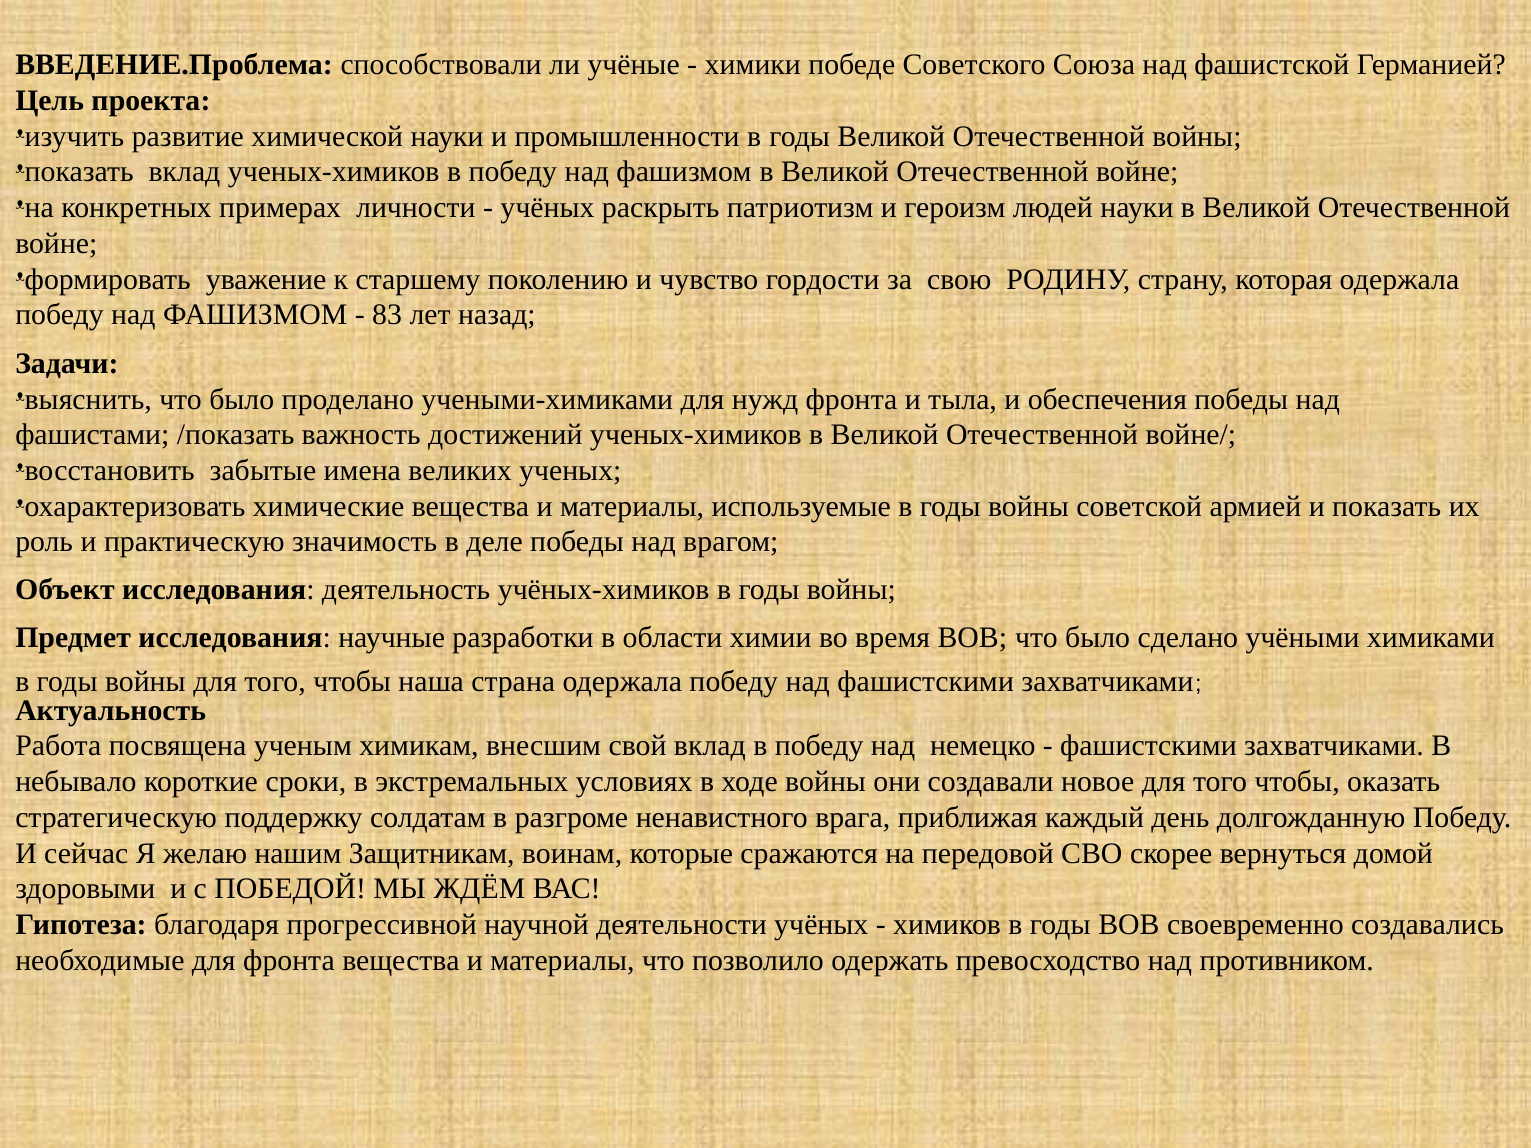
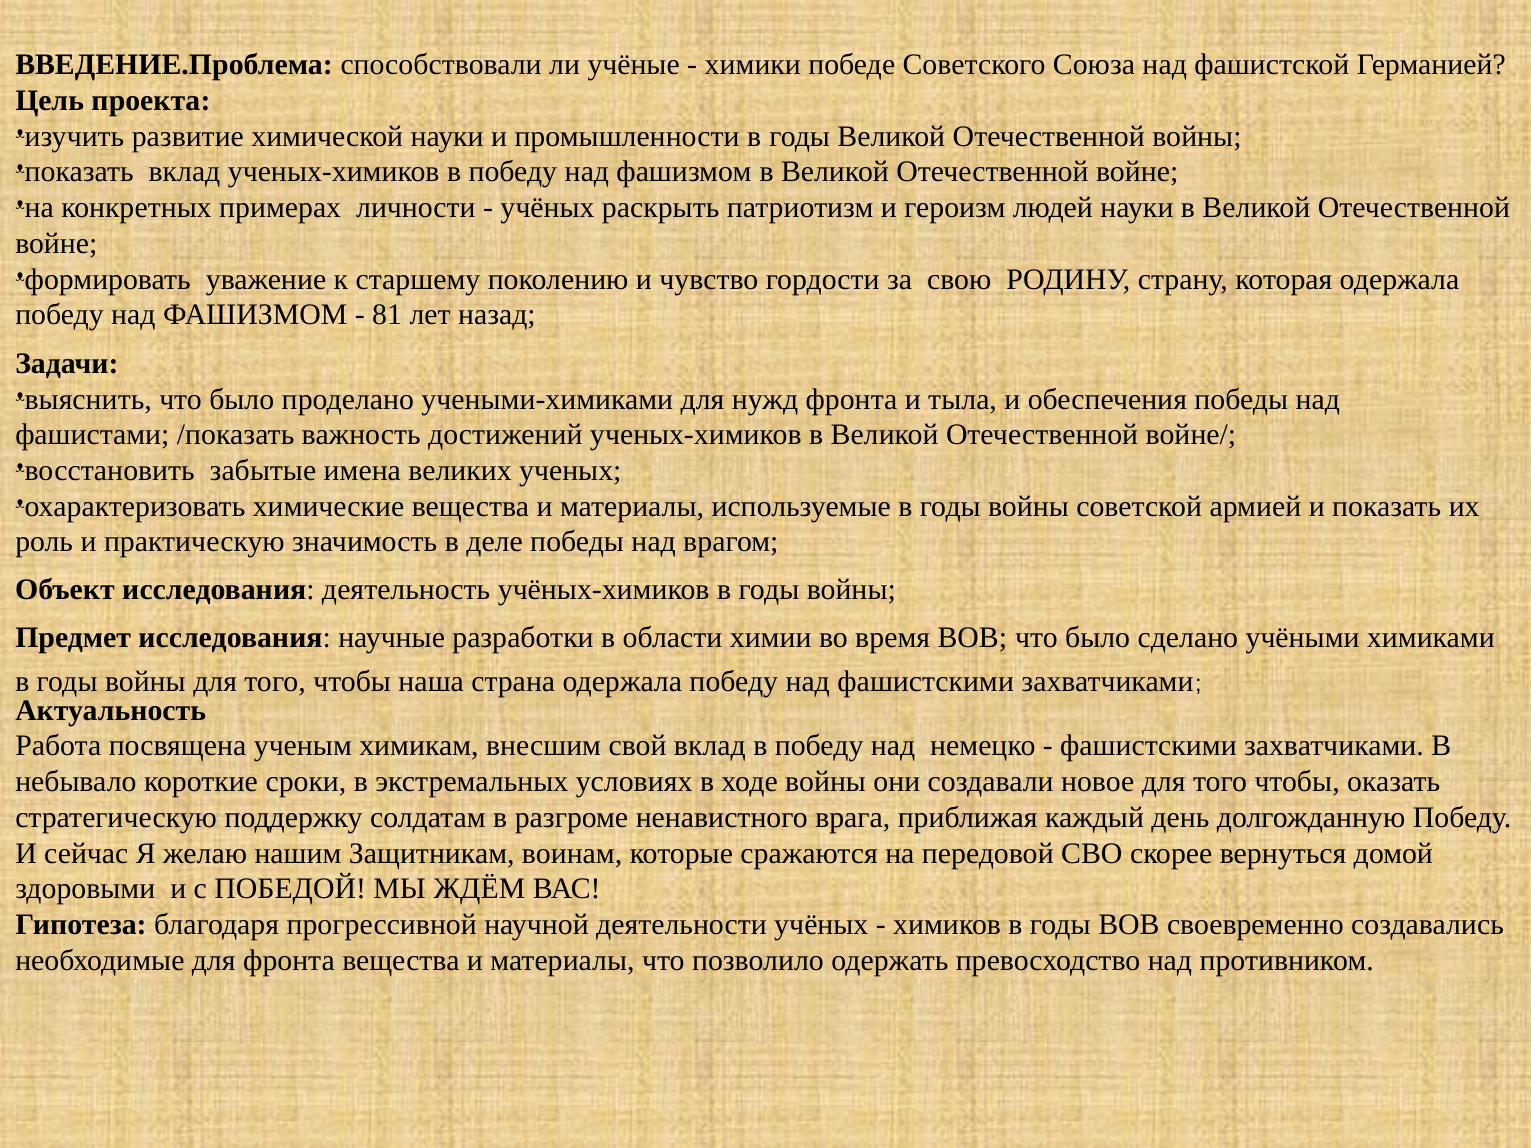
83: 83 -> 81
